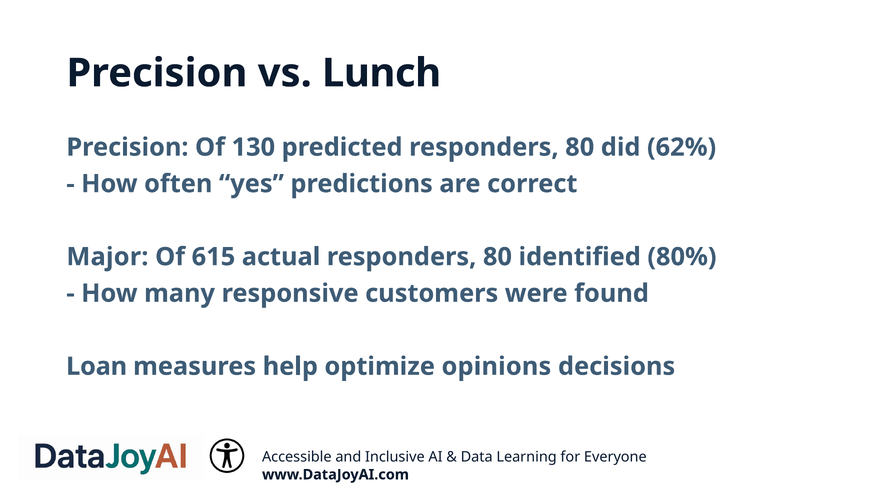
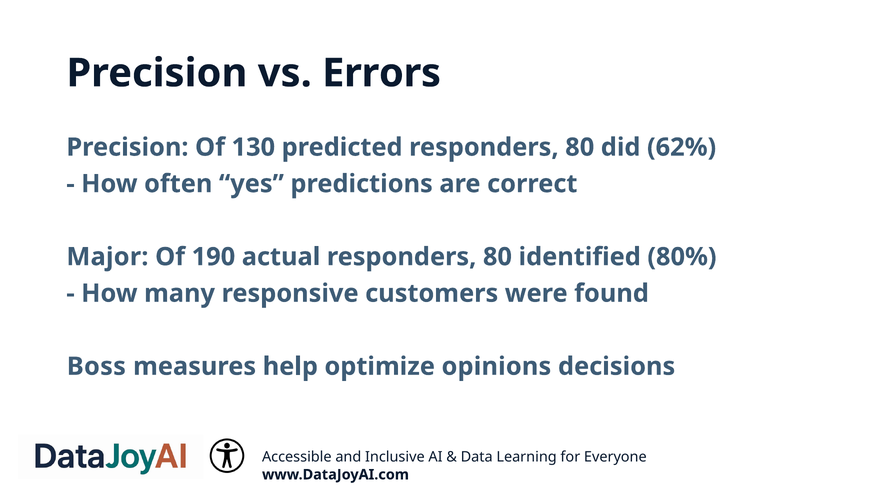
Lunch: Lunch -> Errors
615: 615 -> 190
Loan: Loan -> Boss
